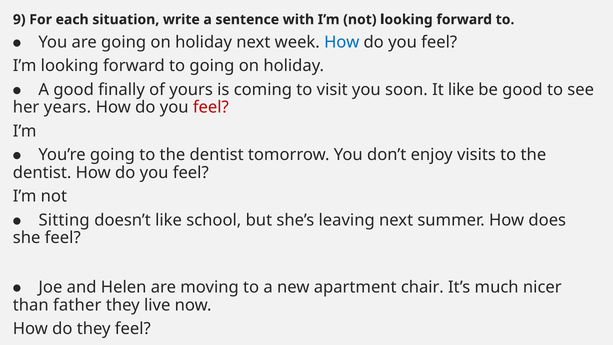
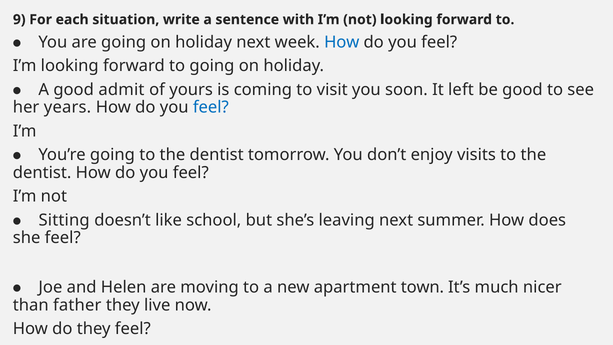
finally: finally -> admit
It like: like -> left
feel at (211, 107) colour: red -> blue
chair: chair -> town
